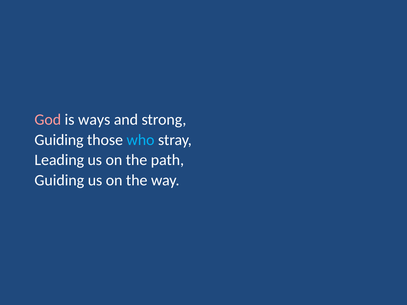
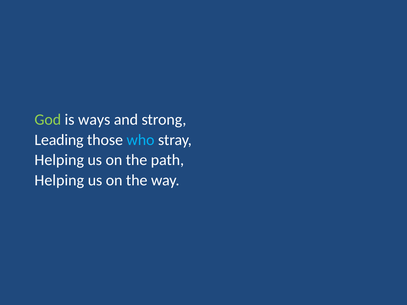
God colour: pink -> light green
Guiding at (59, 140): Guiding -> Leading
Leading at (59, 160): Leading -> Helping
Guiding at (59, 180): Guiding -> Helping
